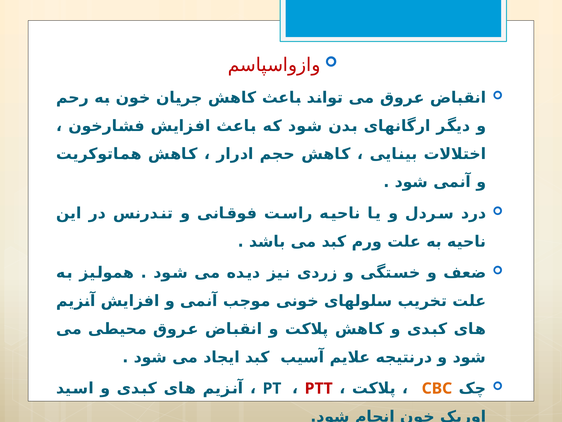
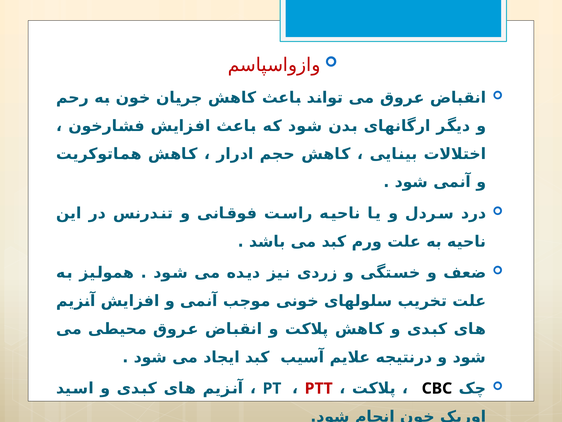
CBC colour: orange -> black
